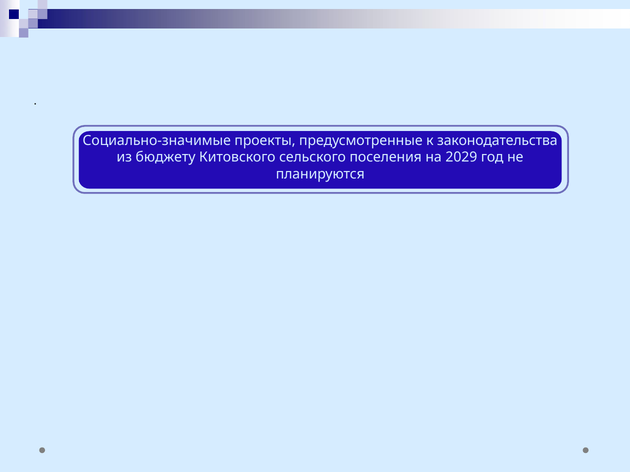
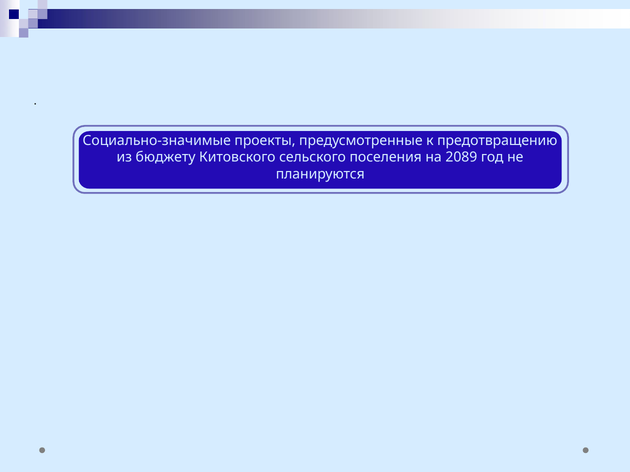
законодательства: законодательства -> предотвращению
2029: 2029 -> 2089
